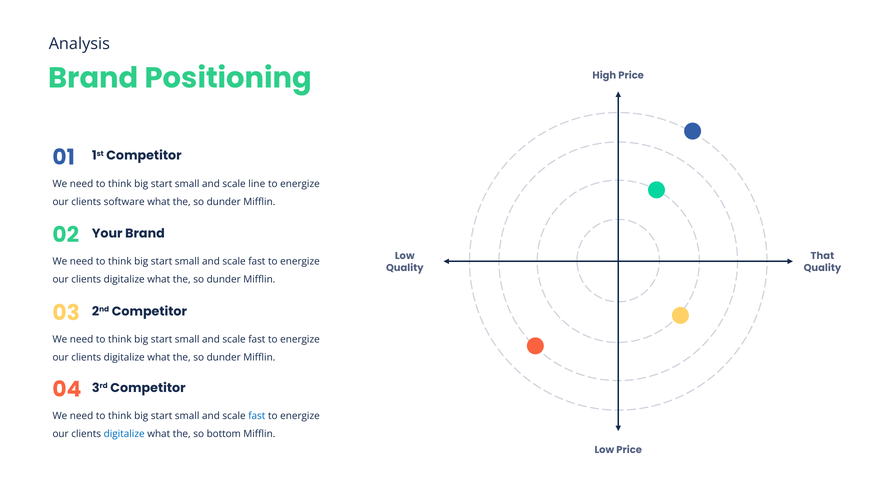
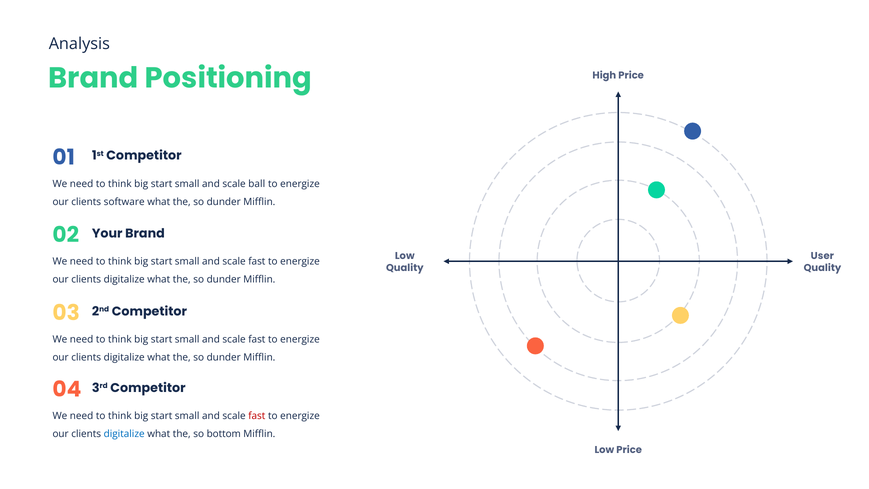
line: line -> ball
That: That -> User
fast at (257, 416) colour: blue -> red
